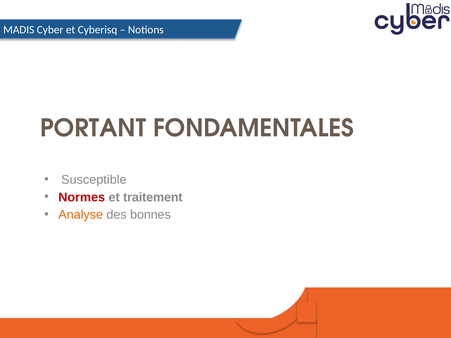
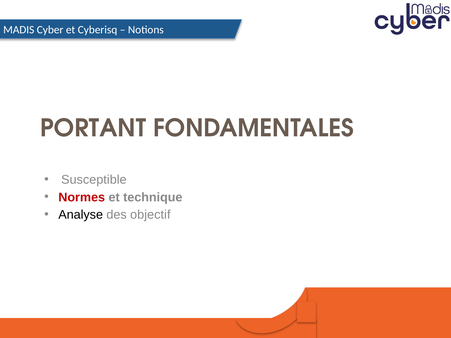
traitement: traitement -> technique
Analyse colour: orange -> black
bonnes: bonnes -> objectif
